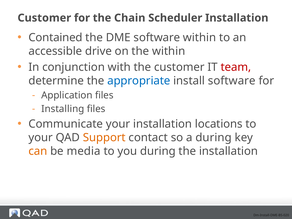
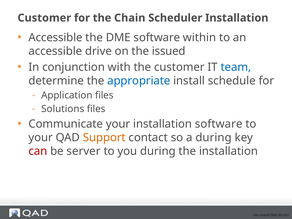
Contained at (56, 38): Contained -> Accessible
the within: within -> issued
team colour: red -> blue
install software: software -> schedule
Installing: Installing -> Solutions
installation locations: locations -> software
can colour: orange -> red
media: media -> server
